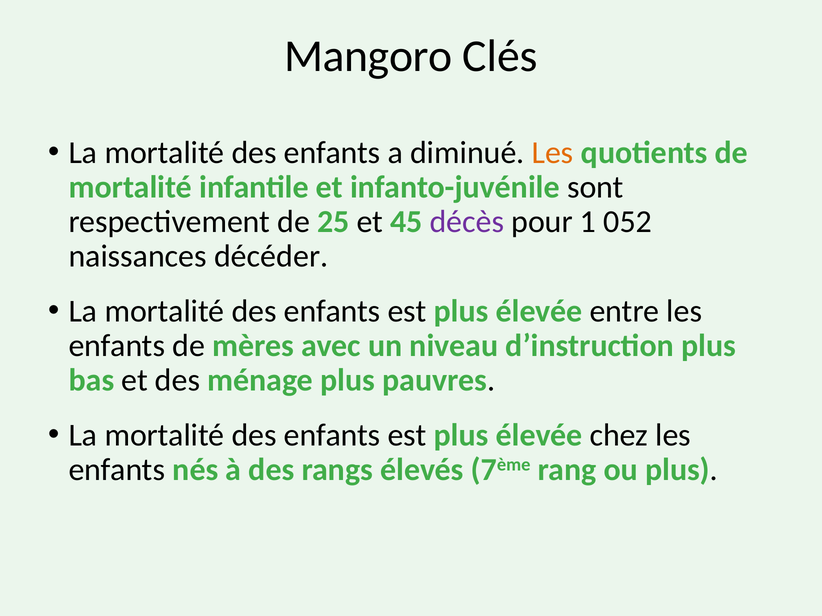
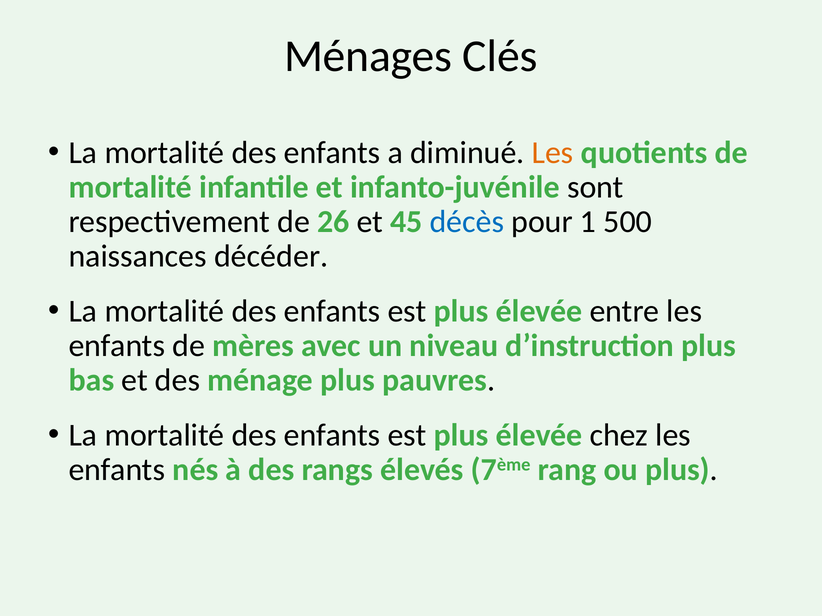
Mangoro: Mangoro -> Ménages
25: 25 -> 26
décès colour: purple -> blue
052: 052 -> 500
